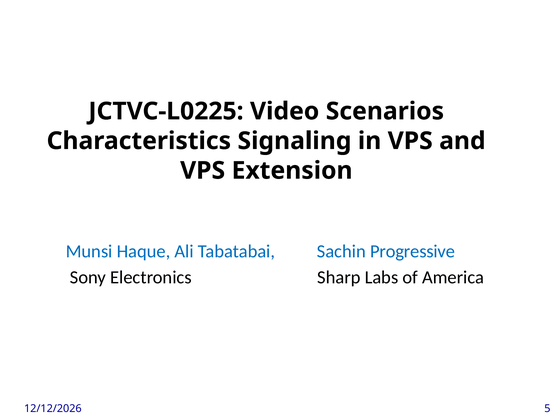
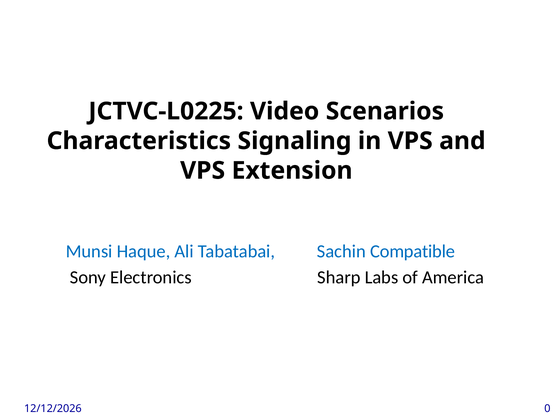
Progressive: Progressive -> Compatible
5: 5 -> 0
